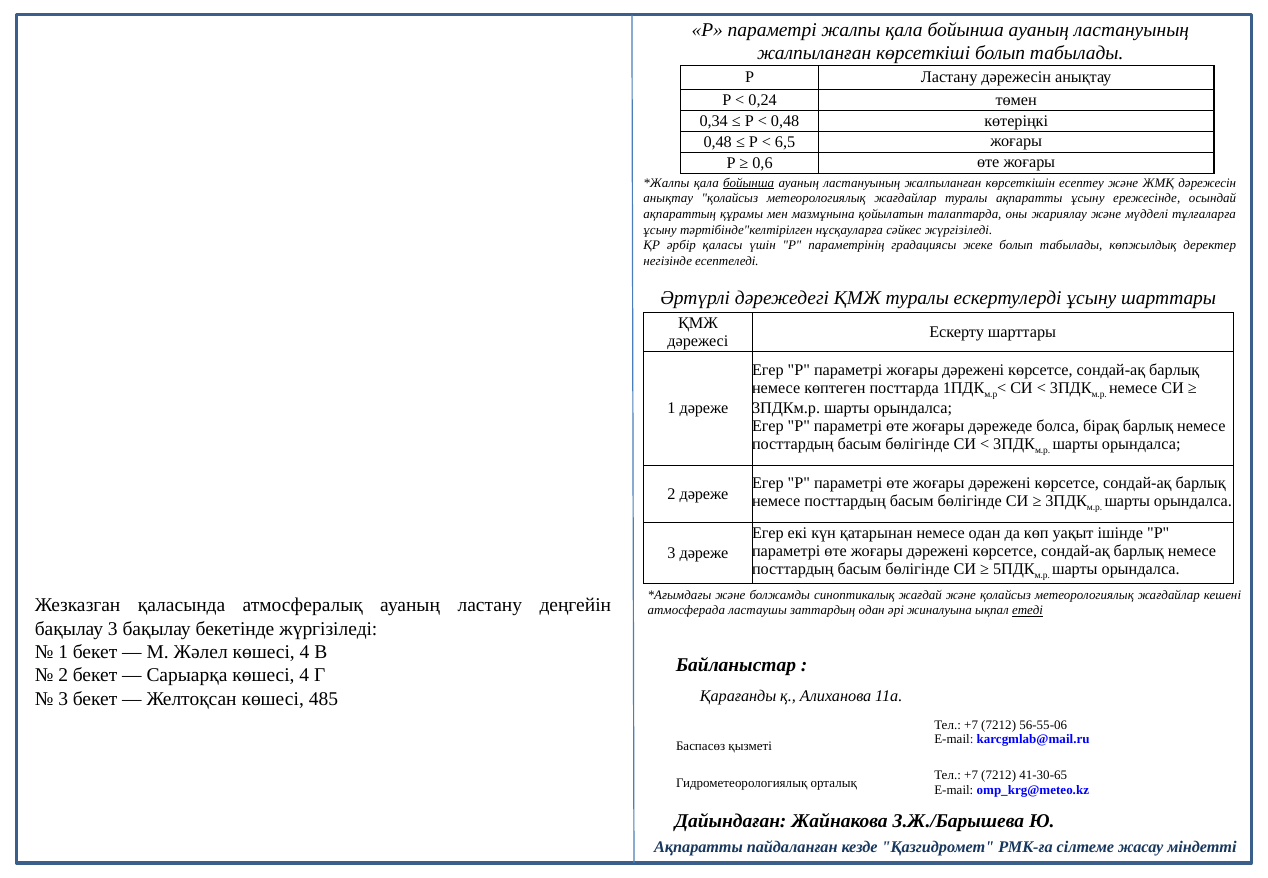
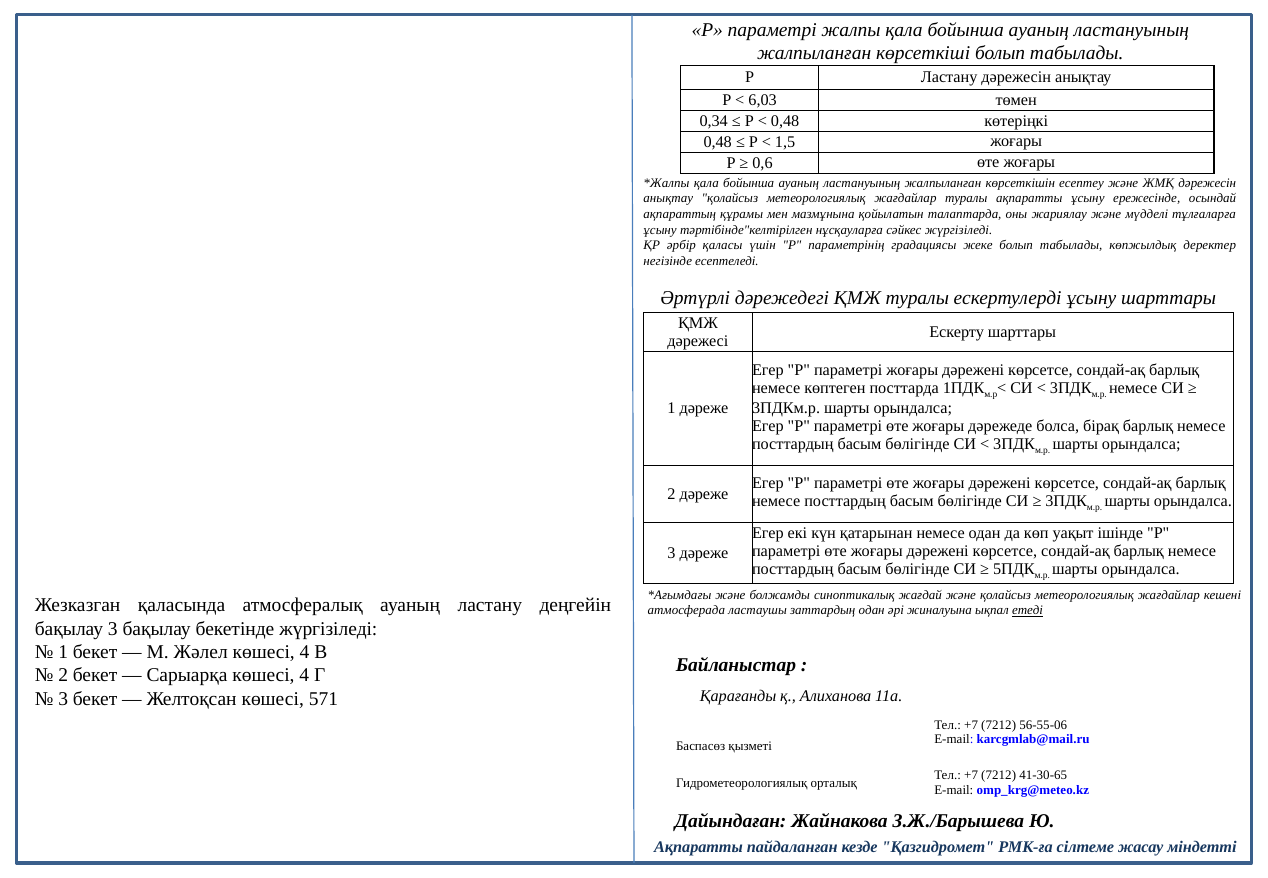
0,24: 0,24 -> 6,03
6,5: 6,5 -> 1,5
бойынша at (749, 183) underline: present -> none
485: 485 -> 571
